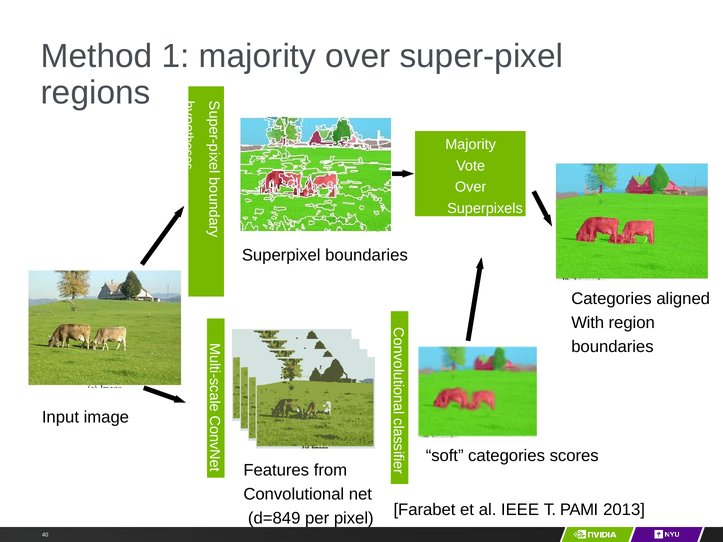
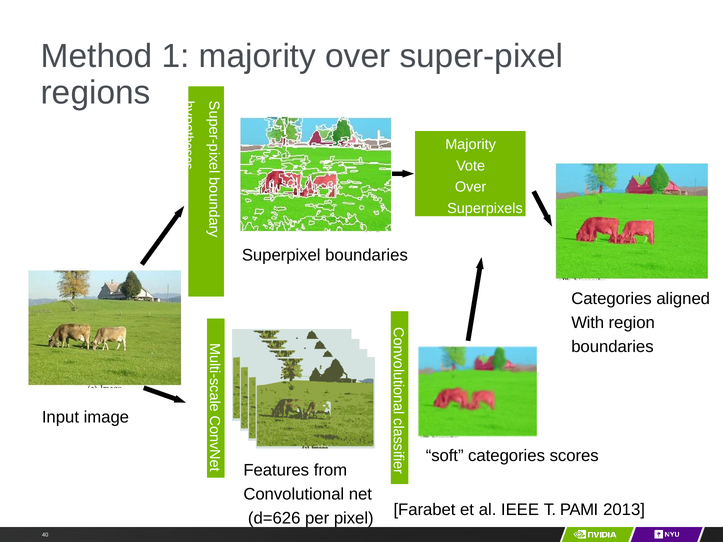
d=849: d=849 -> d=626
